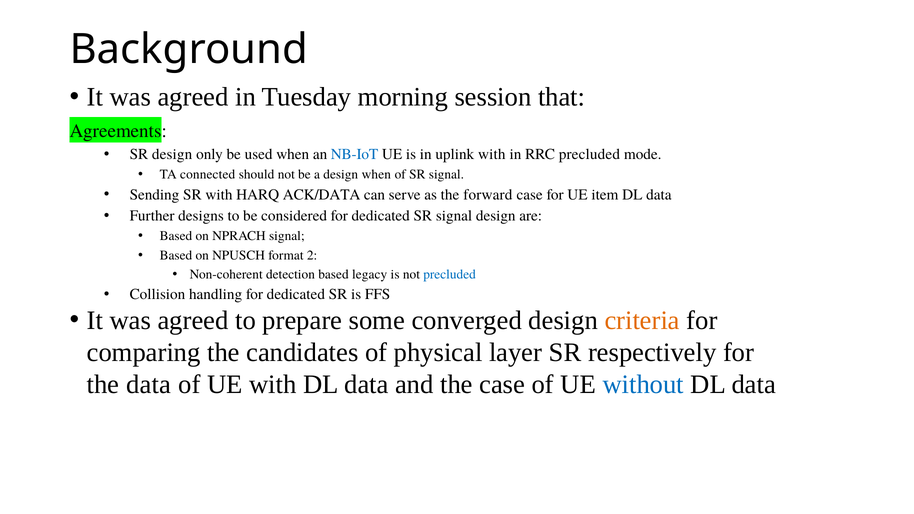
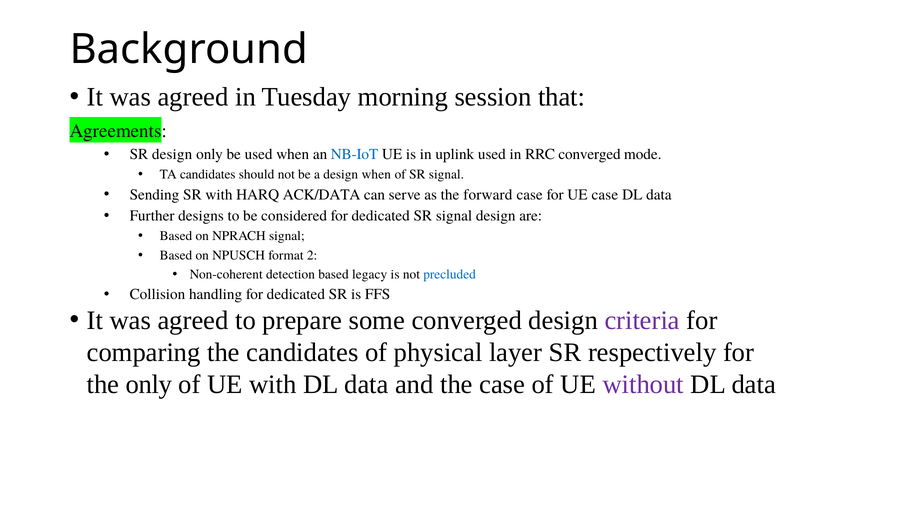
uplink with: with -> used
RRC precluded: precluded -> converged
TA connected: connected -> candidates
UE item: item -> case
criteria colour: orange -> purple
the data: data -> only
without colour: blue -> purple
